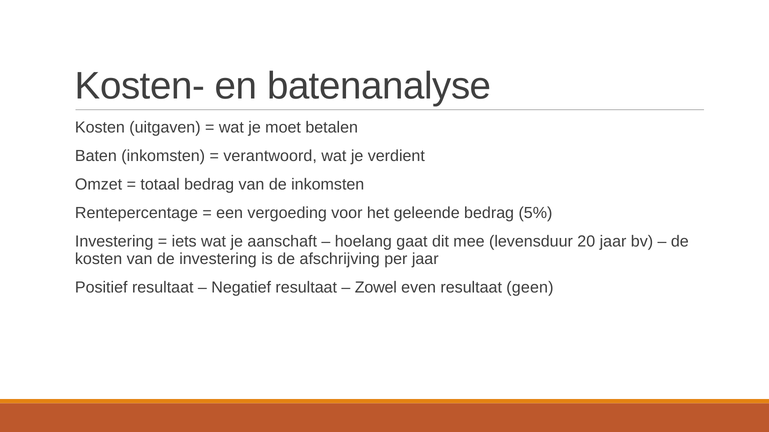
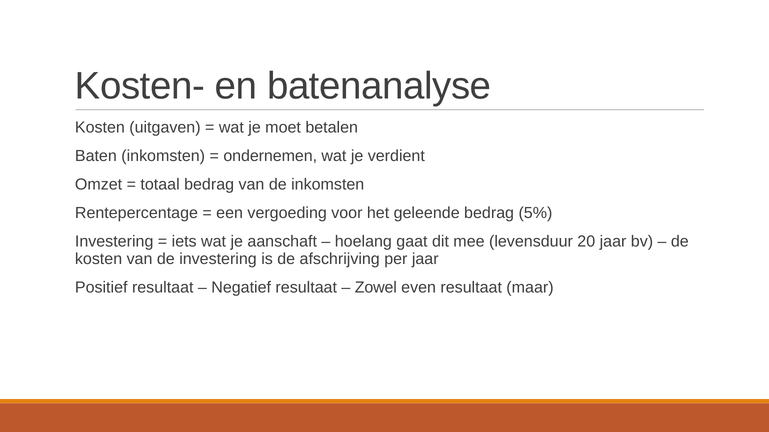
verantwoord: verantwoord -> ondernemen
geen: geen -> maar
